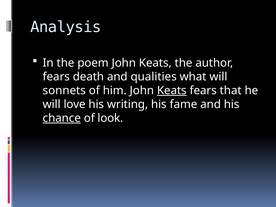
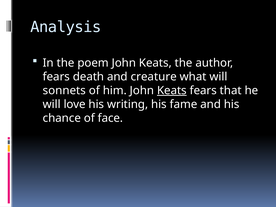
qualities: qualities -> creature
chance underline: present -> none
look: look -> face
